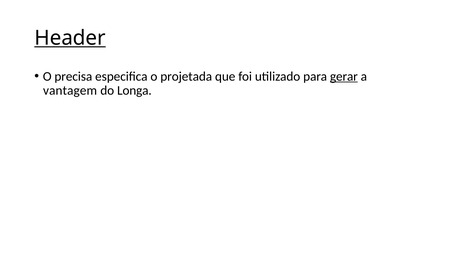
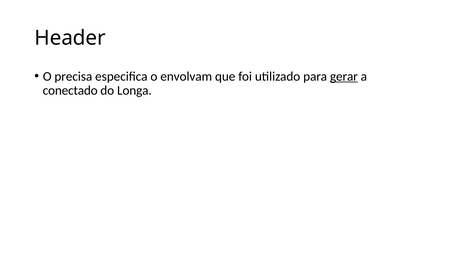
Header underline: present -> none
projetada: projetada -> envolvam
vantagem: vantagem -> conectado
